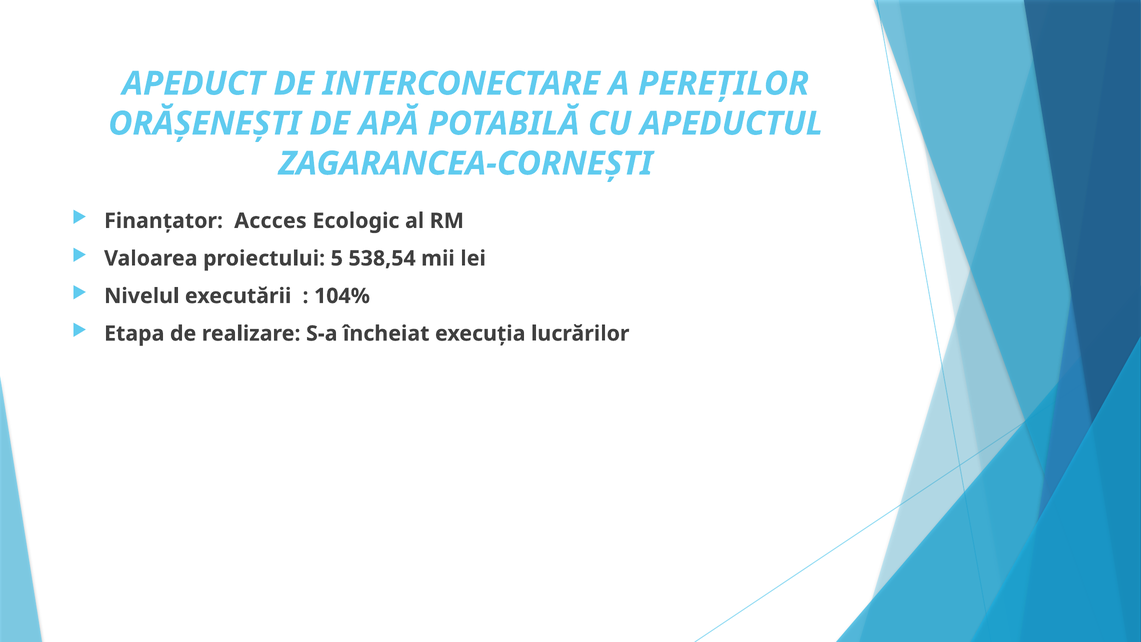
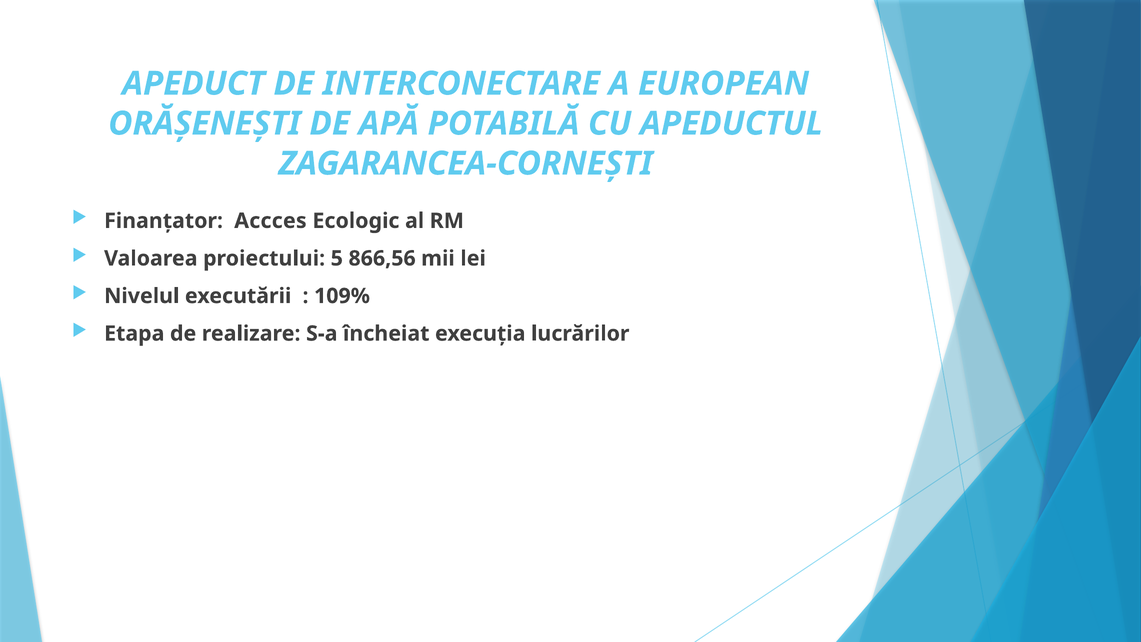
PEREȚILOR: PEREȚILOR -> EUROPEAN
538,54: 538,54 -> 866,56
104%: 104% -> 109%
